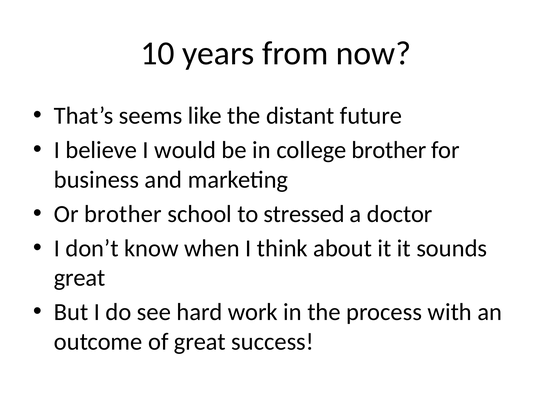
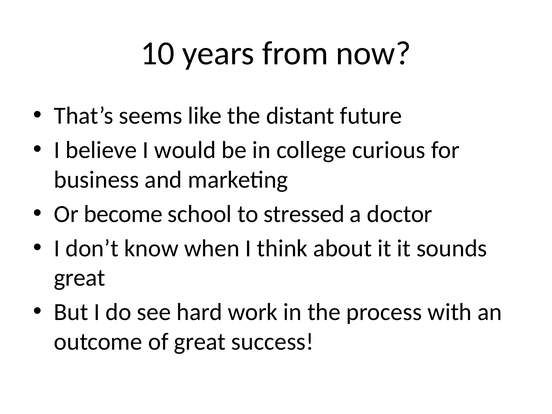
college brother: brother -> curious
Or brother: brother -> become
